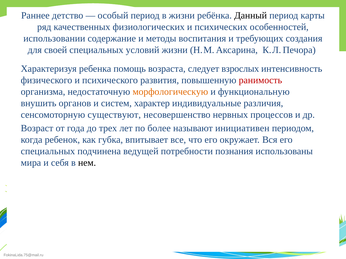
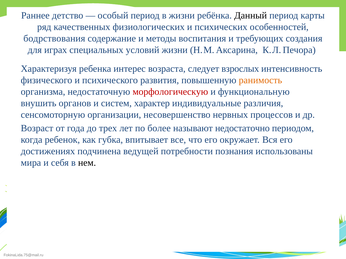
использовании: использовании -> бодрствования
своей: своей -> играх
помощь: помощь -> интерес
ранимость colour: red -> orange
морфологическую colour: orange -> red
существуют: существуют -> организации
инициативен: инициативен -> недостаточно
специальных at (48, 151): специальных -> достижениях
